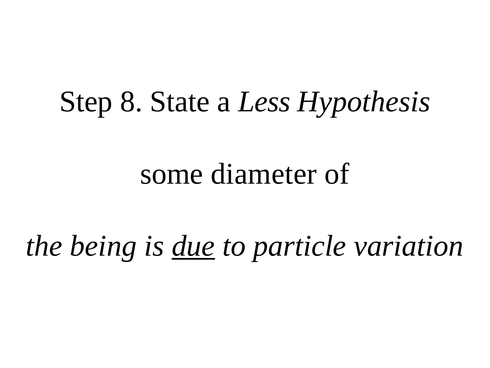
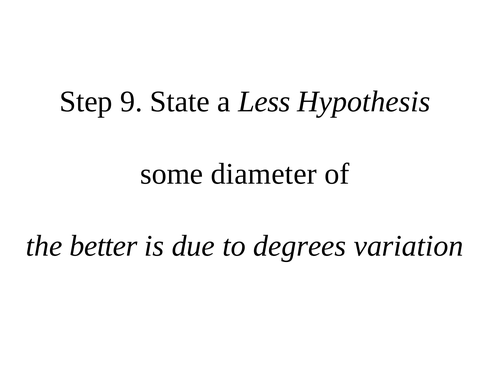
8: 8 -> 9
being: being -> better
due underline: present -> none
particle: particle -> degrees
